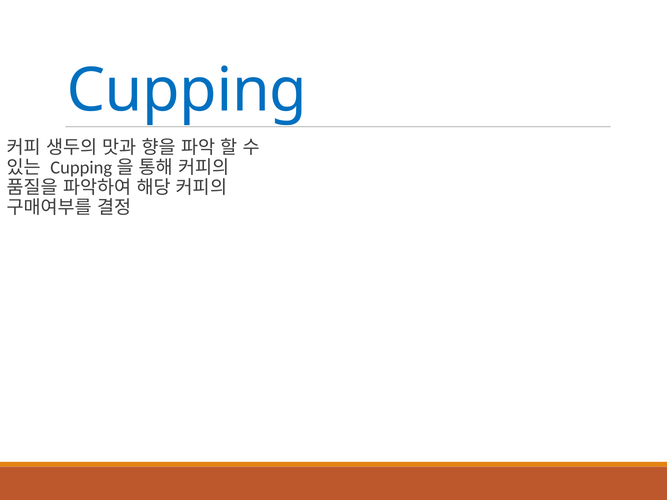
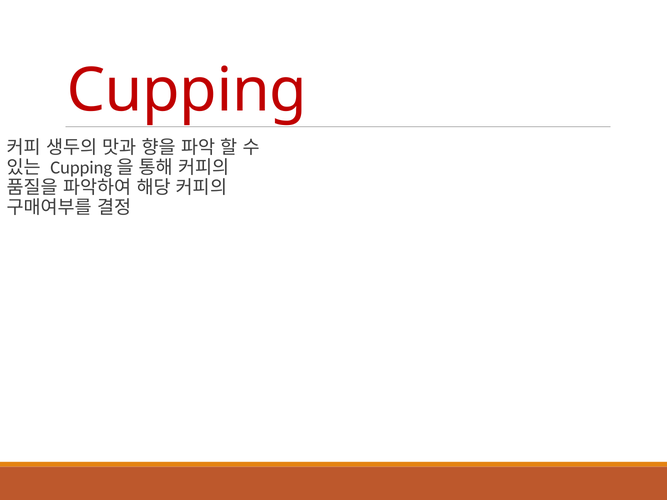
Cupping colour: blue -> red
